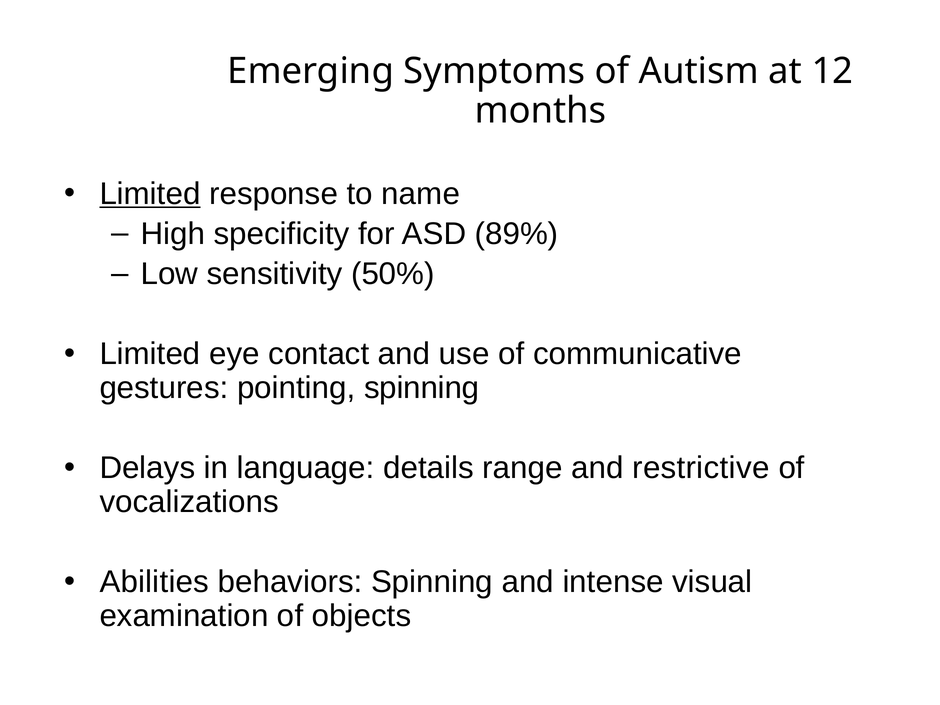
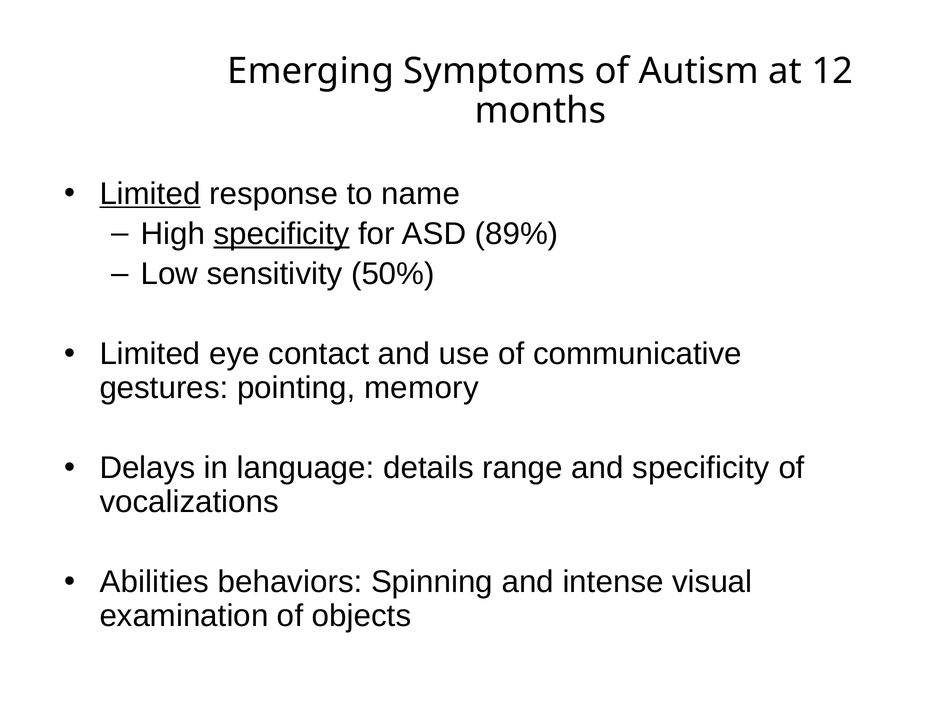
specificity at (282, 234) underline: none -> present
pointing spinning: spinning -> memory
and restrictive: restrictive -> specificity
